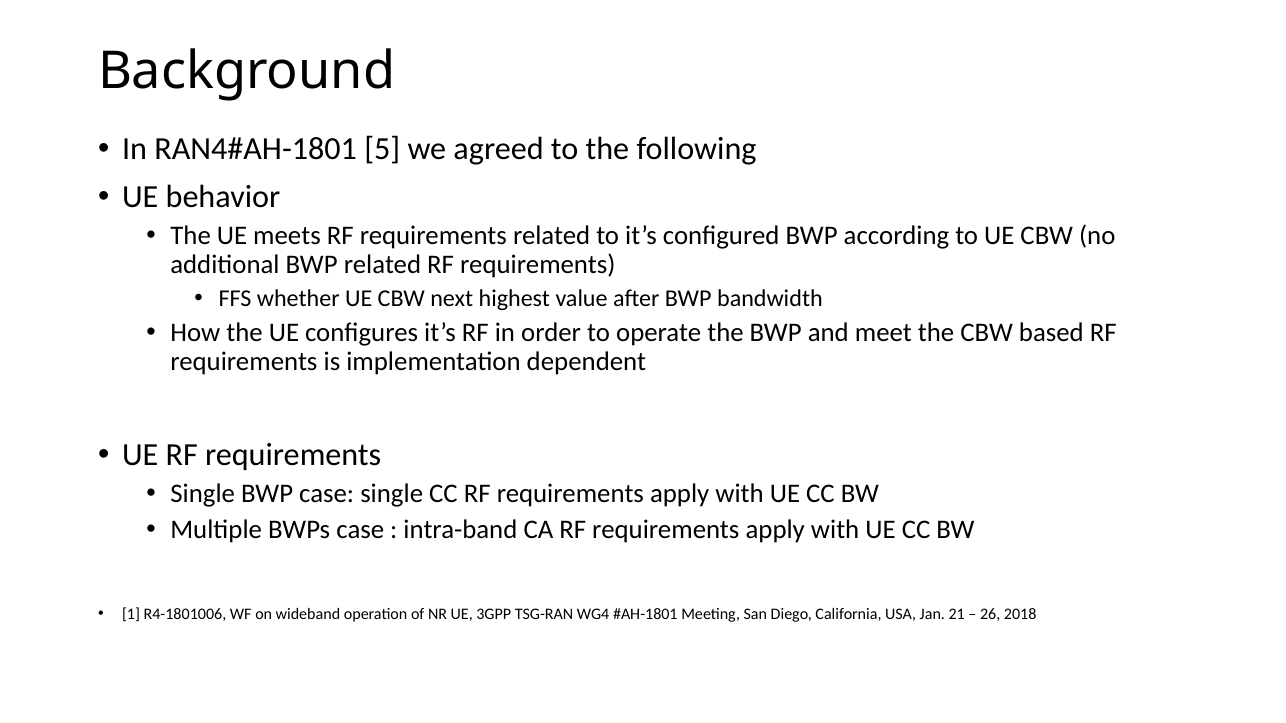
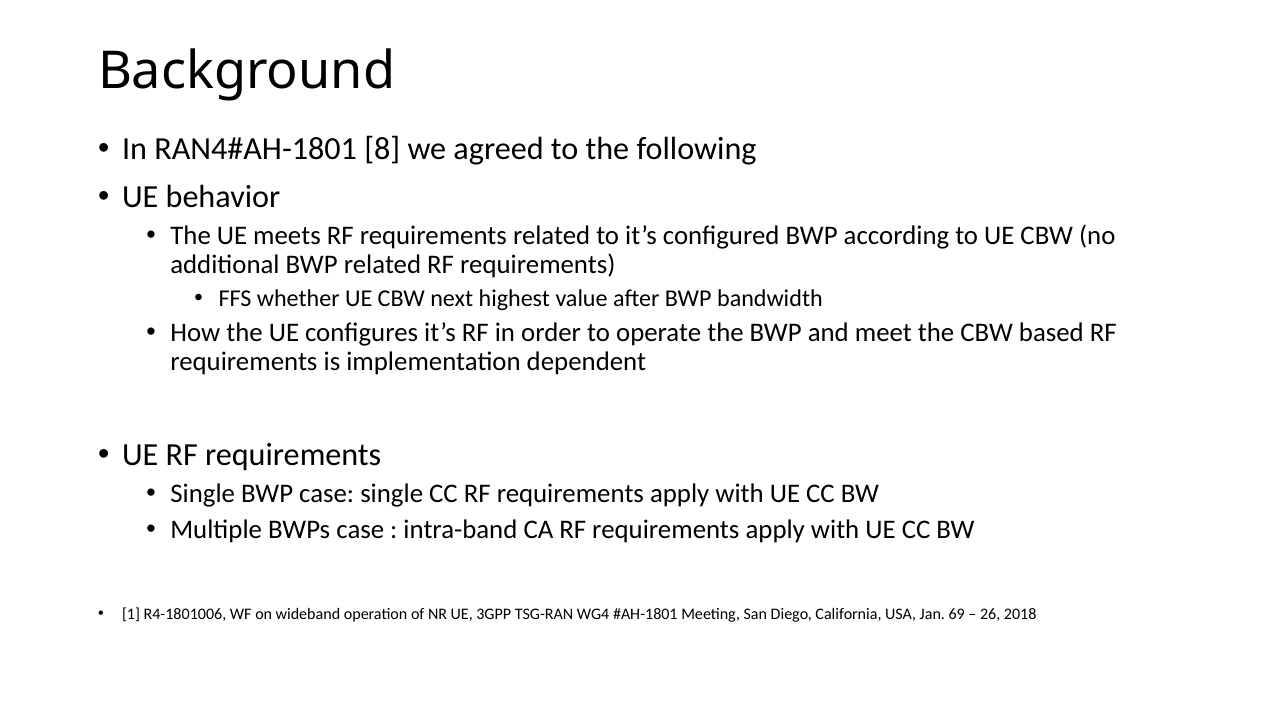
5: 5 -> 8
21: 21 -> 69
